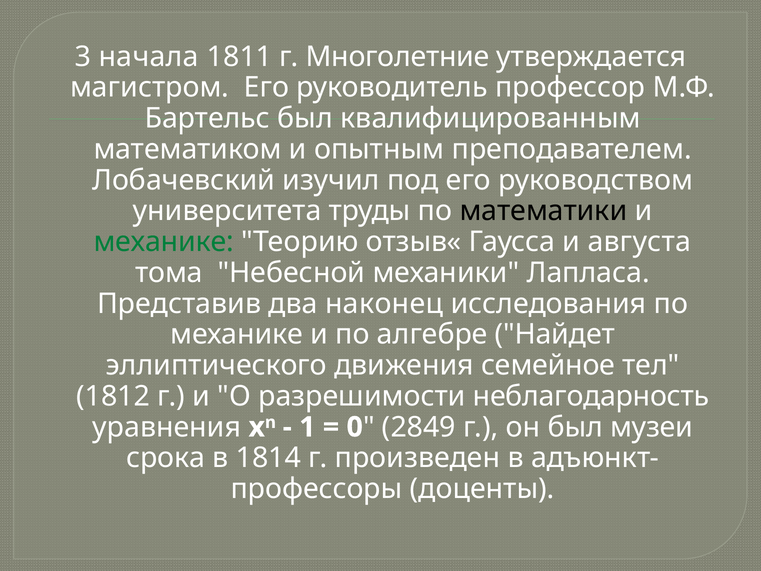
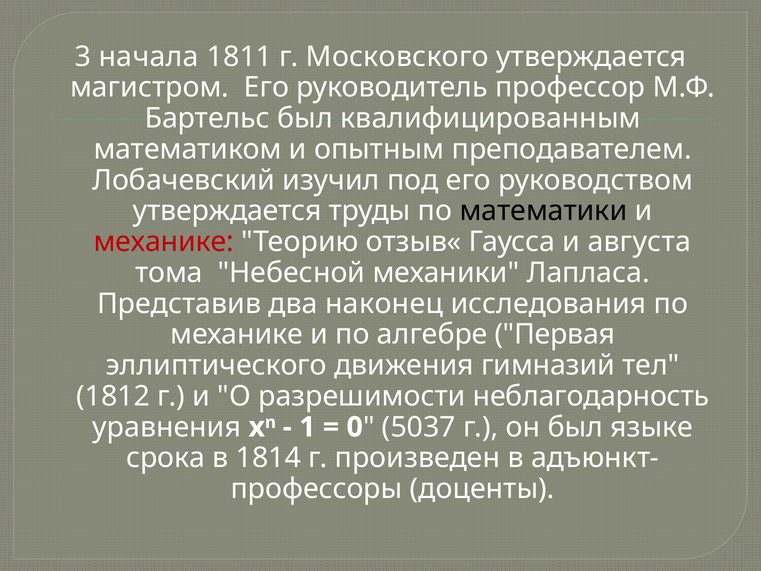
Многолетние: Многолетние -> Московского
университета at (227, 211): университета -> утверждается
механике at (164, 242) colour: green -> red
Найдет: Найдет -> Первая
семейное: семейное -> гимназий
2849: 2849 -> 5037
музеи: музеи -> языке
